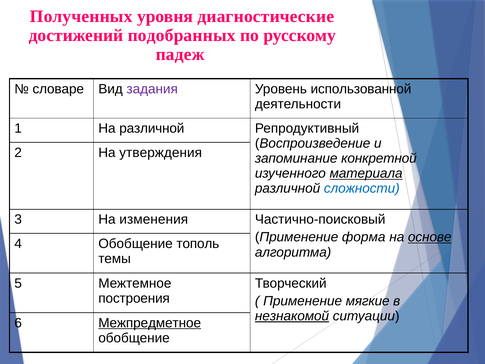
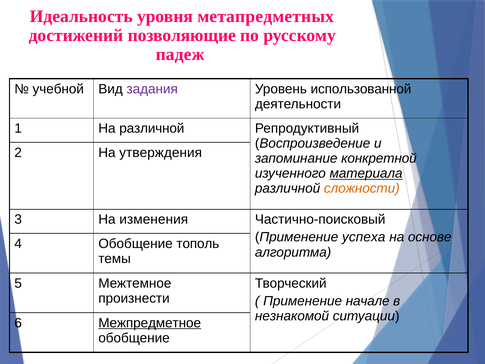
Полученных: Полученных -> Идеальность
диагностические: диагностические -> метапредметных
подобранных: подобранных -> позволяющие
словаре: словаре -> учебной
сложности colour: blue -> orange
форма: форма -> успеха
основе underline: present -> none
построения: построения -> произнести
мягкие: мягкие -> начале
незнакомой underline: present -> none
